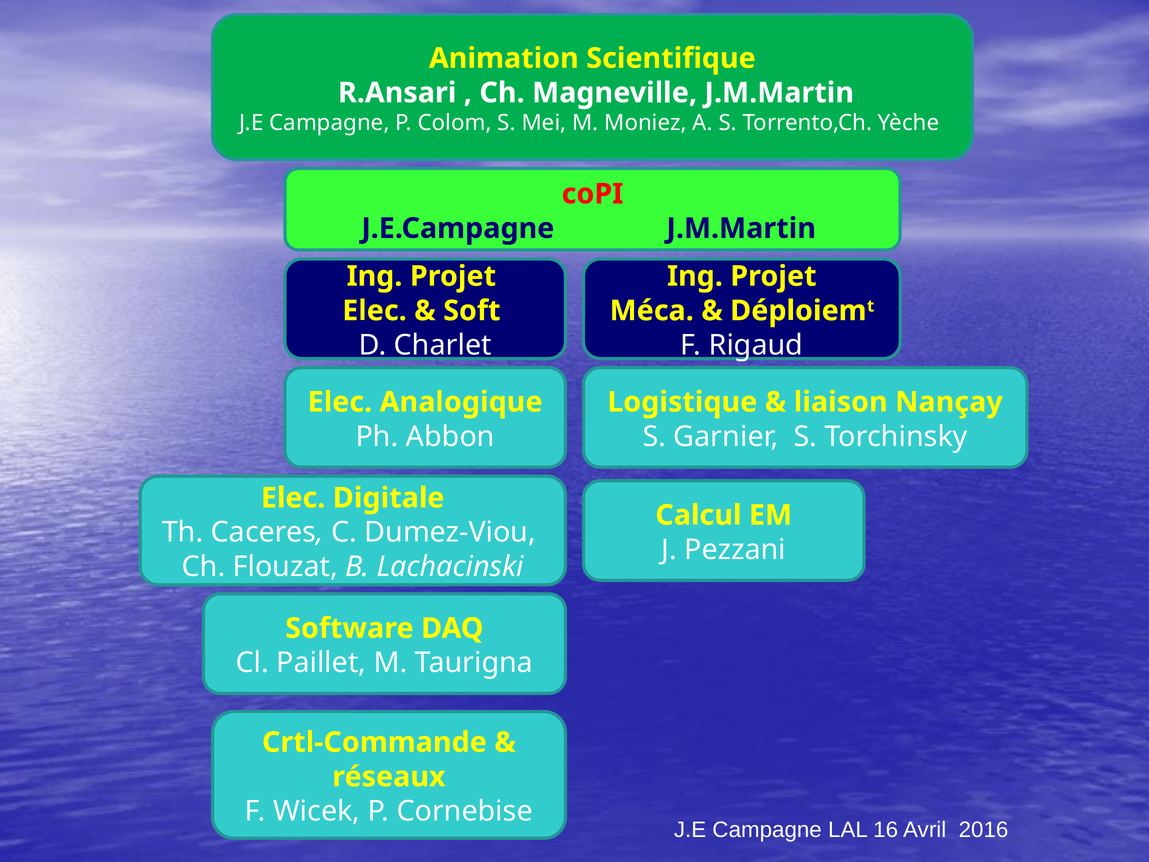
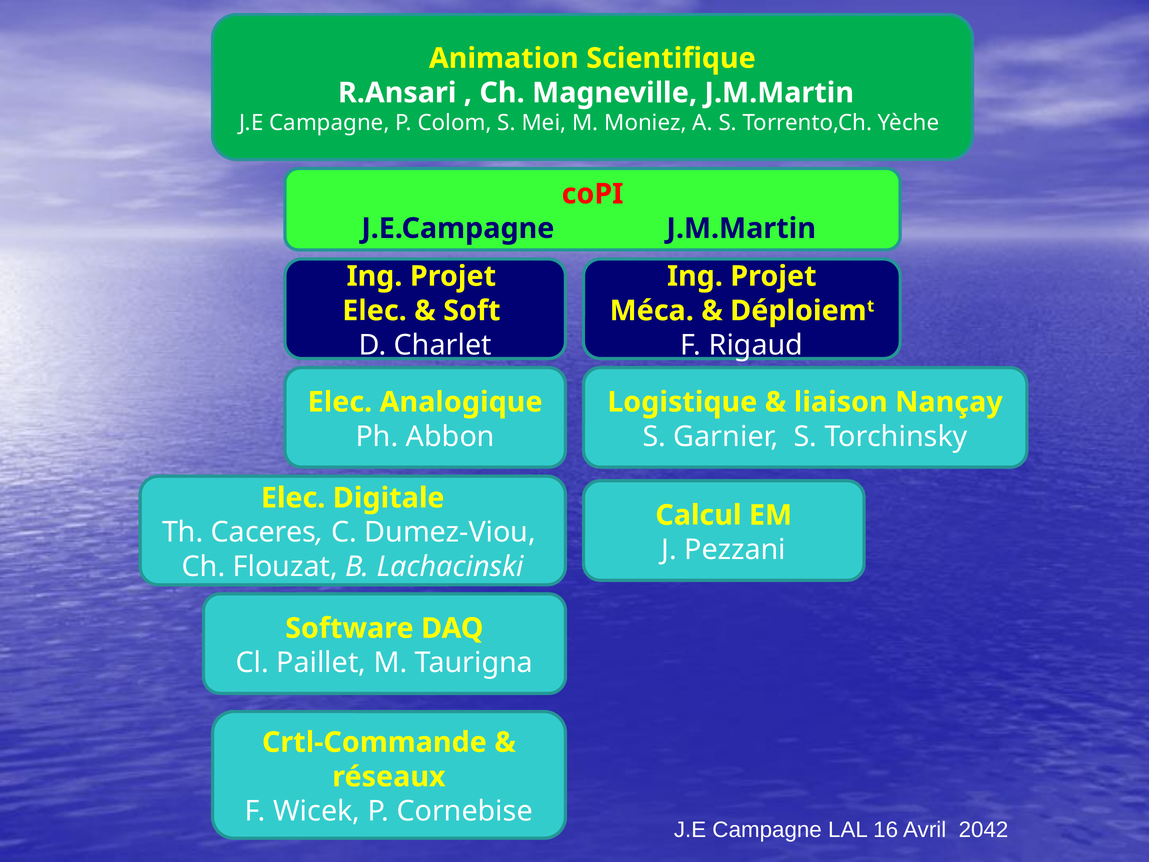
2016: 2016 -> 2042
